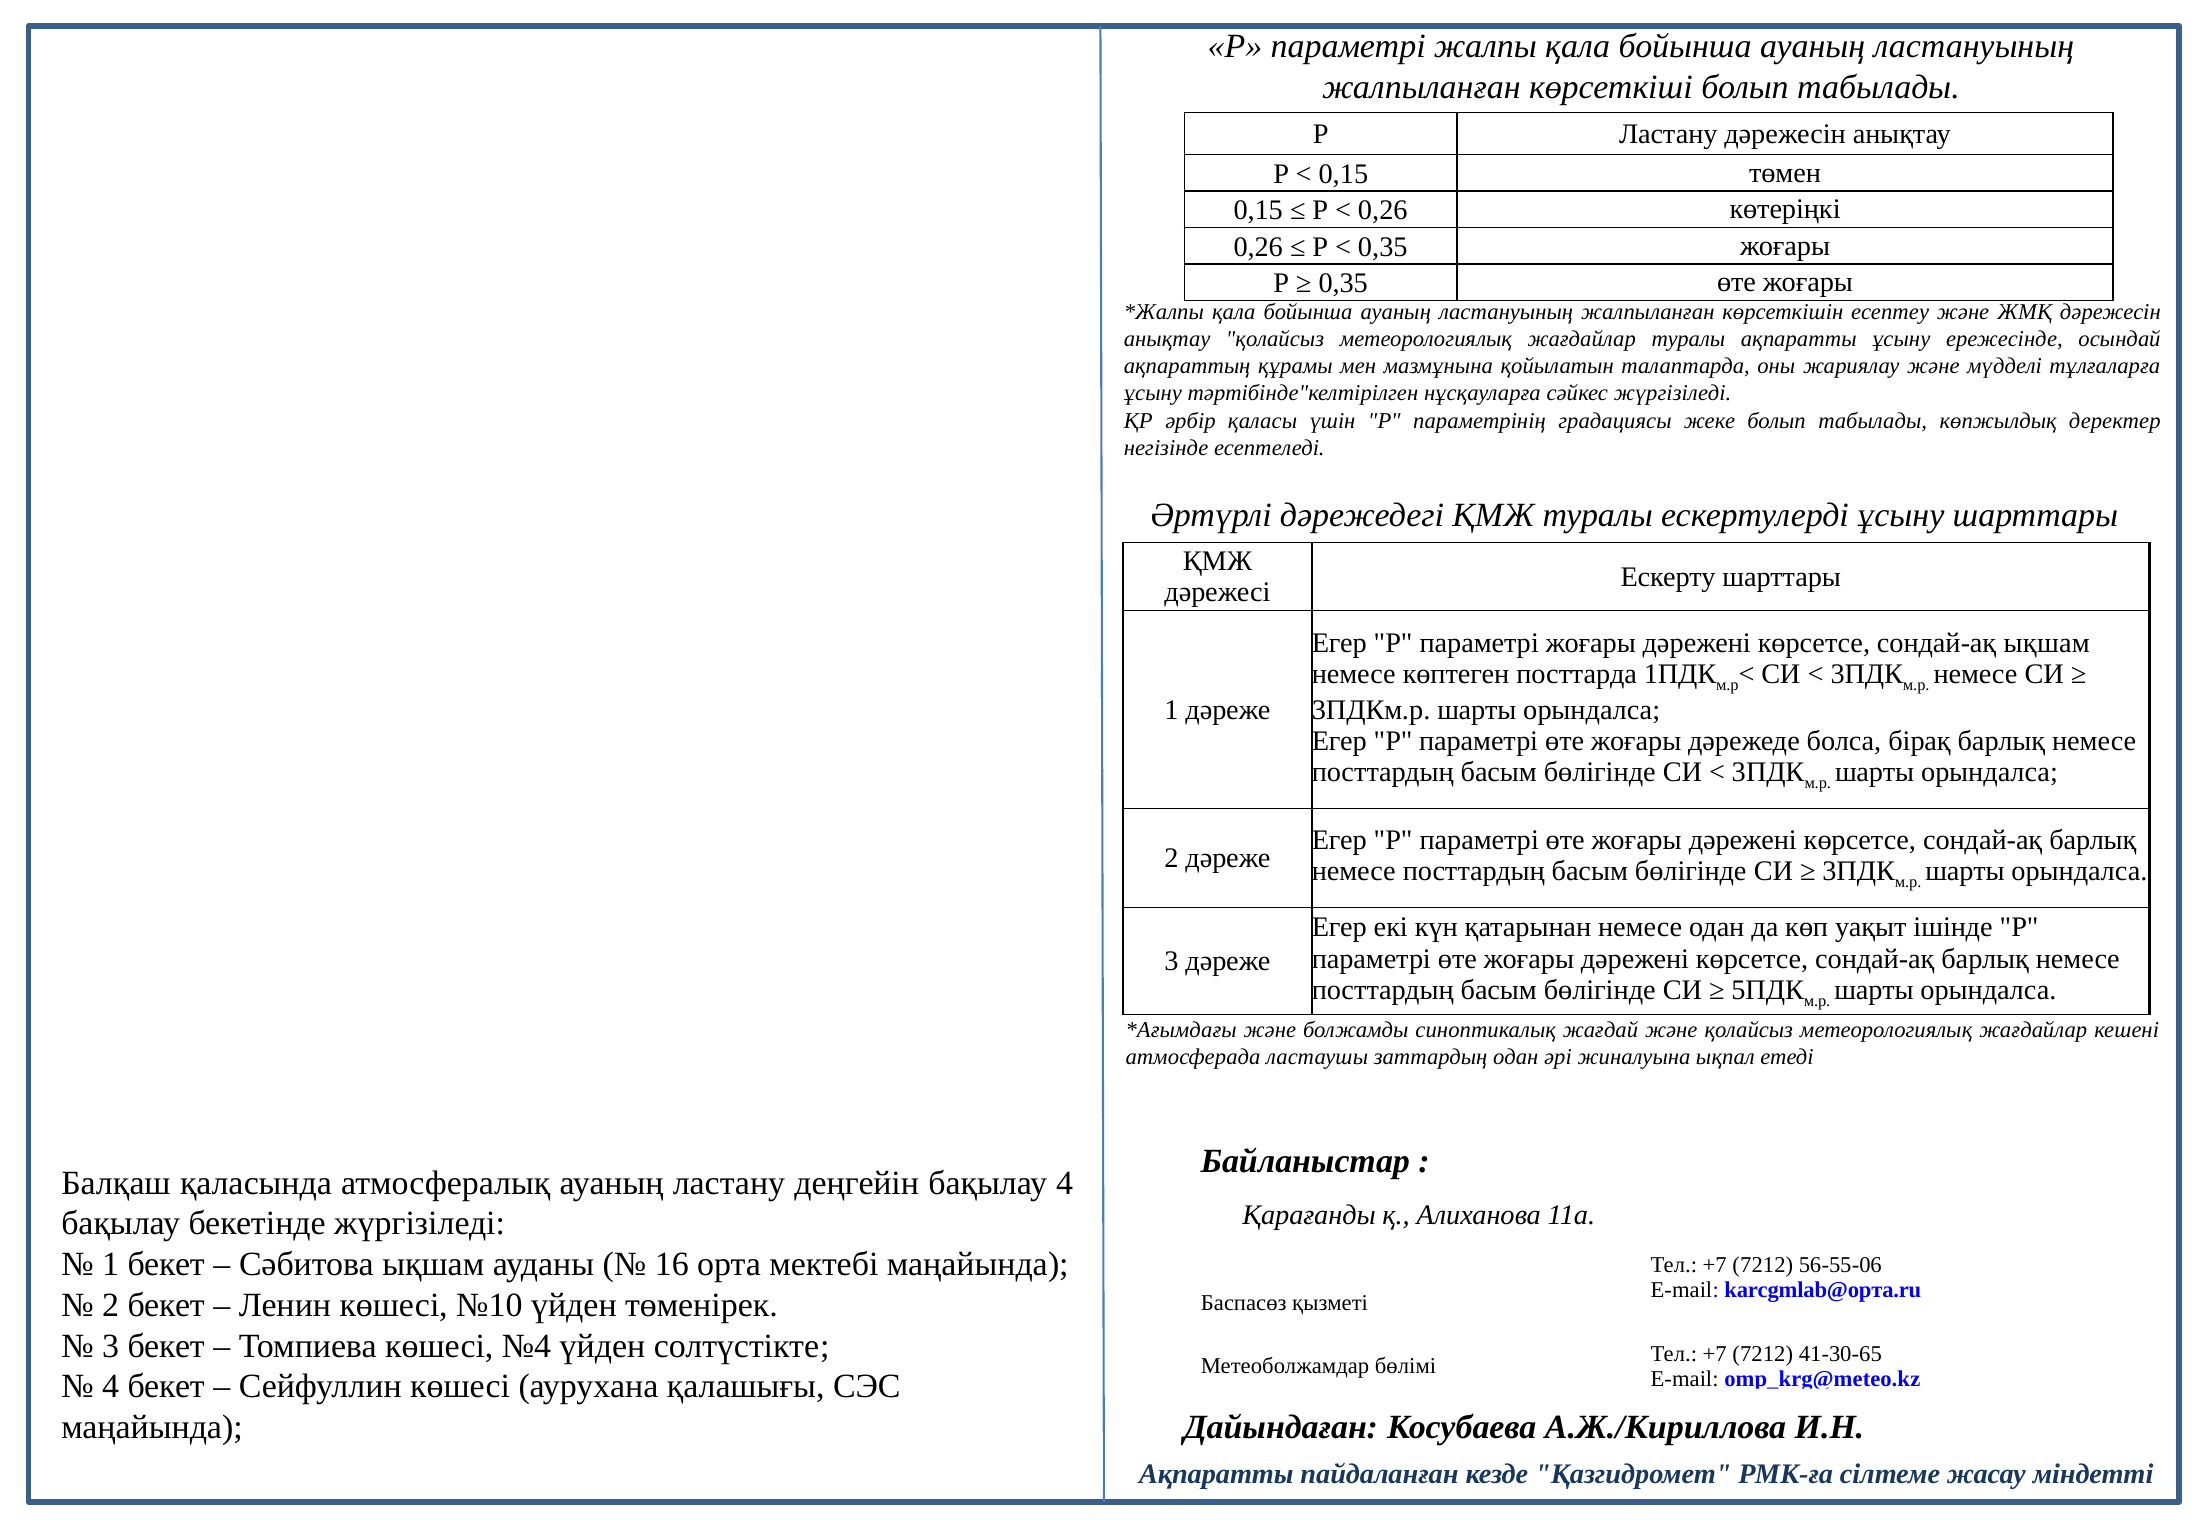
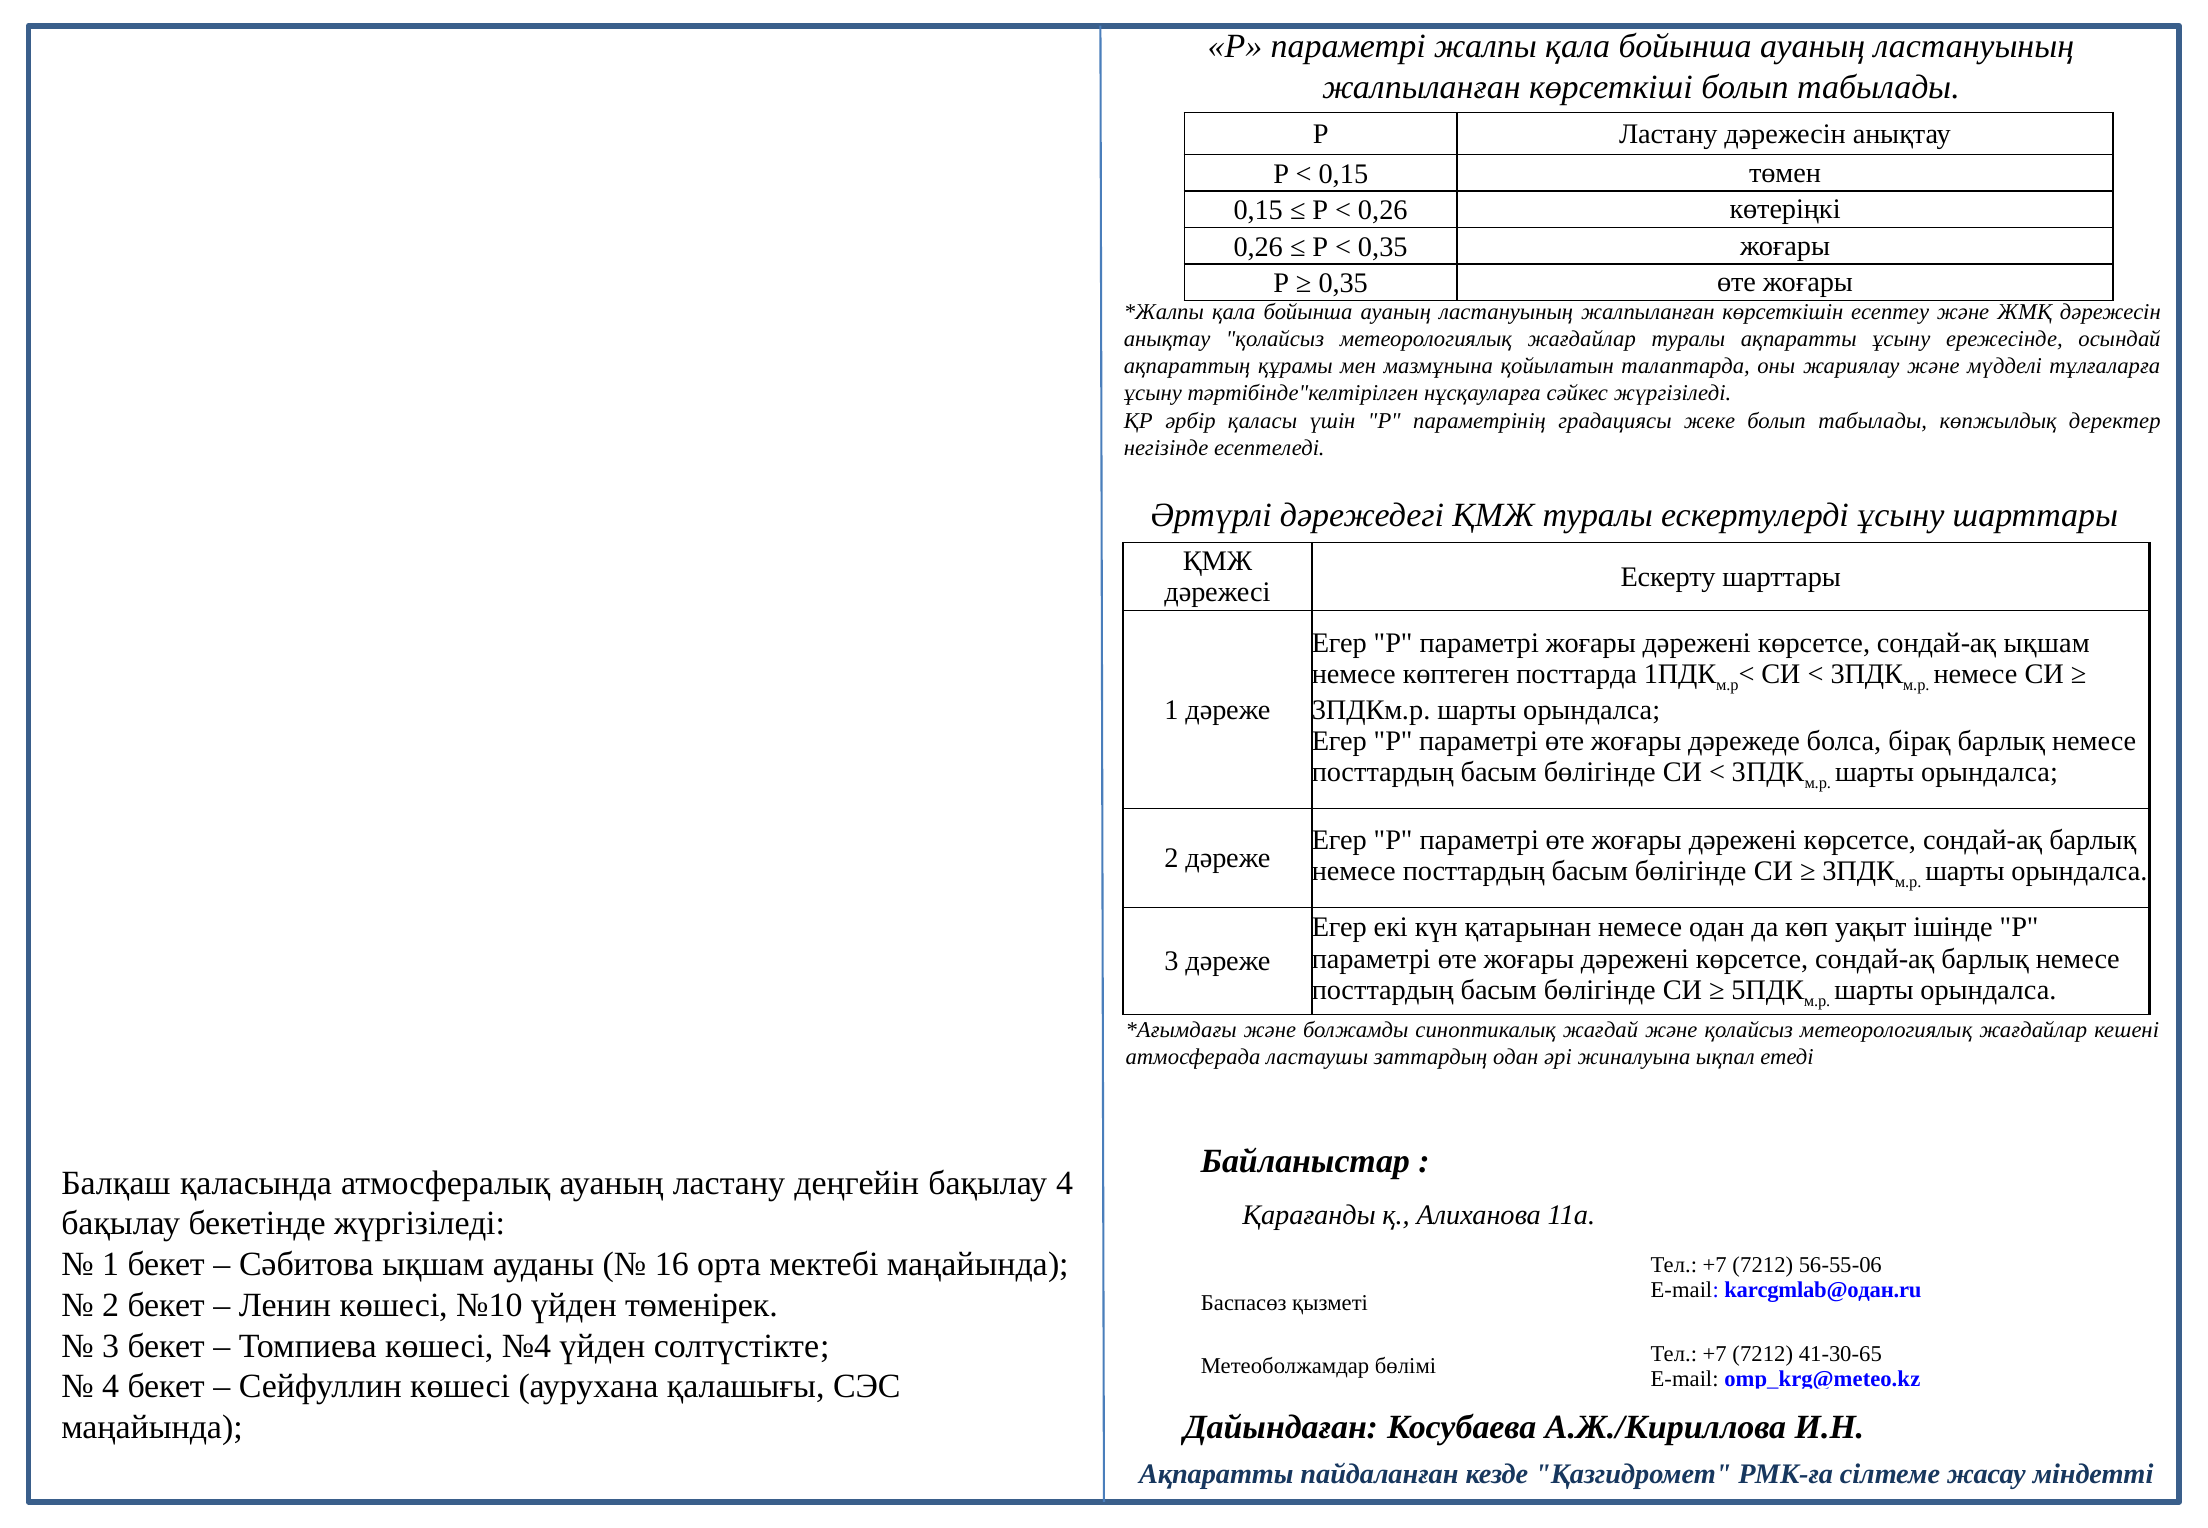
karcgmlab@орта.ru: karcgmlab@орта.ru -> karcgmlab@одан.ru
